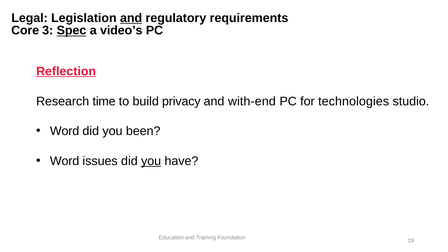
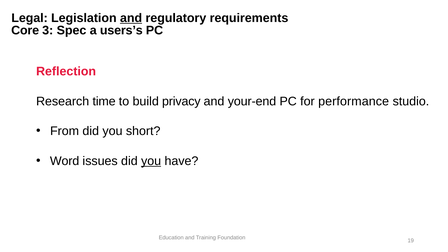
Spec underline: present -> none
video’s: video’s -> users’s
Reflection underline: present -> none
with-end: with-end -> your-end
technologies: technologies -> performance
Word at (65, 131): Word -> From
been: been -> short
